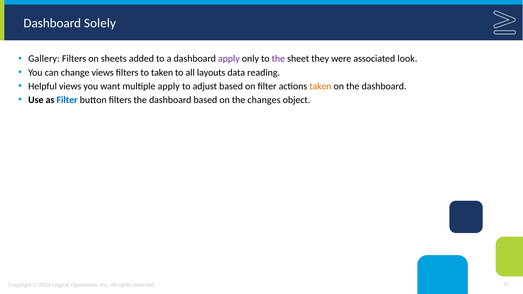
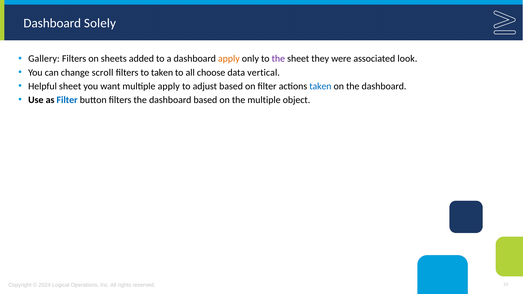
apply at (229, 59) colour: purple -> orange
change views: views -> scroll
layouts: layouts -> choose
reading: reading -> vertical
Helpful views: views -> sheet
taken at (320, 86) colour: orange -> blue
the changes: changes -> multiple
